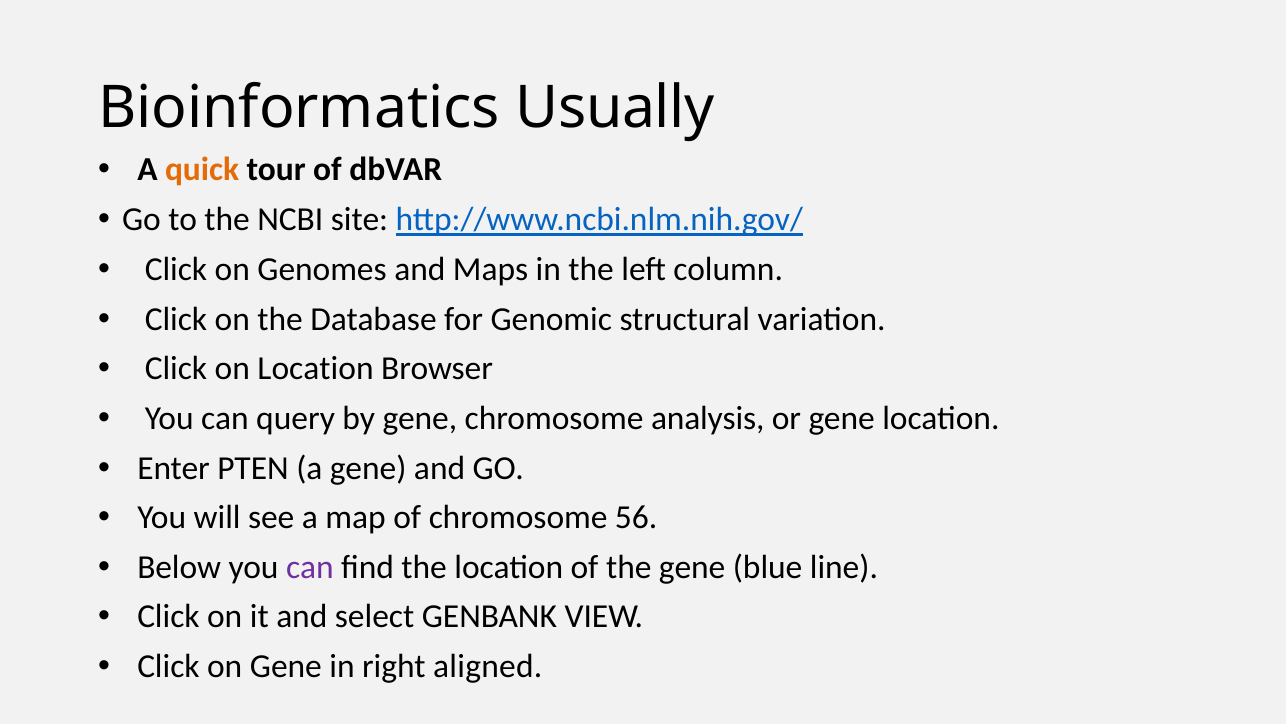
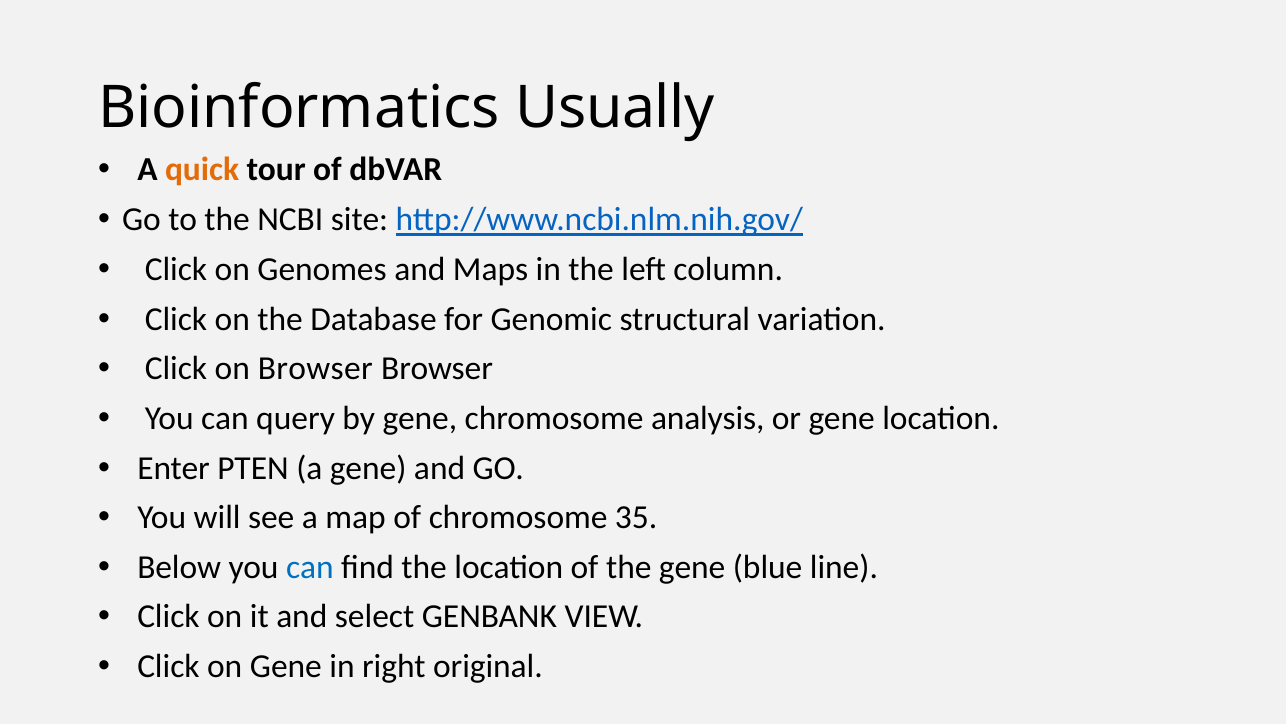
on Location: Location -> Browser
56: 56 -> 35
can at (310, 567) colour: purple -> blue
aligned: aligned -> original
